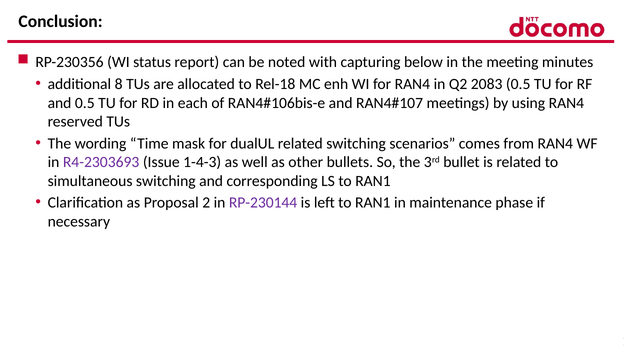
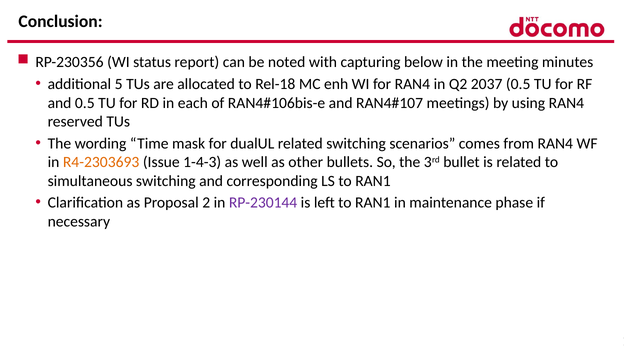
8: 8 -> 5
2083: 2083 -> 2037
R4-2303693 colour: purple -> orange
